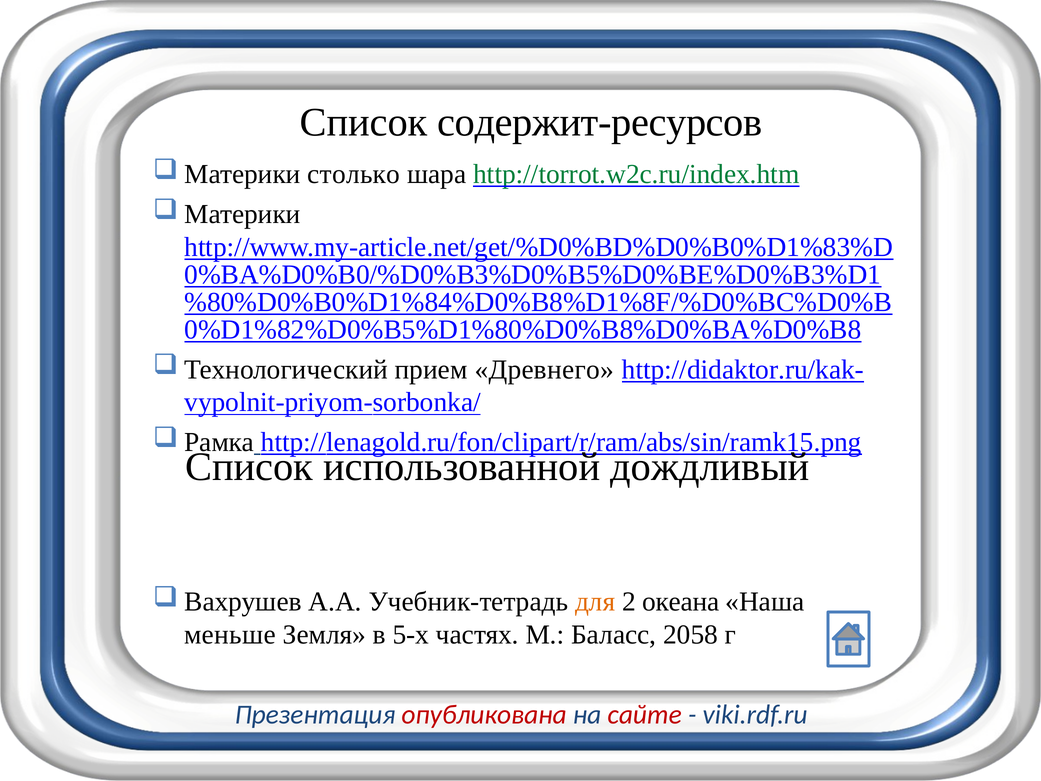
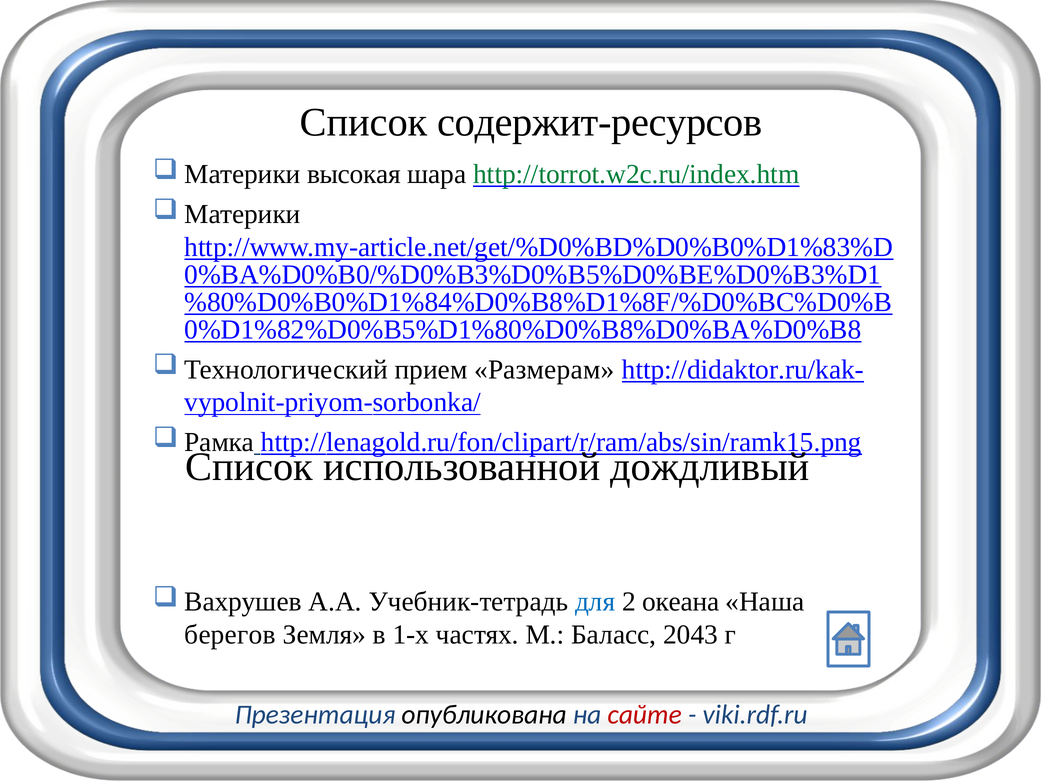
столько: столько -> высокая
Древнего: Древнего -> Размерам
для colour: orange -> blue
меньше: меньше -> берегов
5-х: 5-х -> 1-х
2058: 2058 -> 2043
опубликована colour: red -> black
